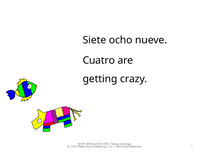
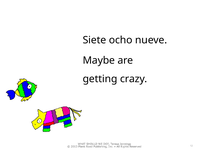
Cuatro: Cuatro -> Maybe
